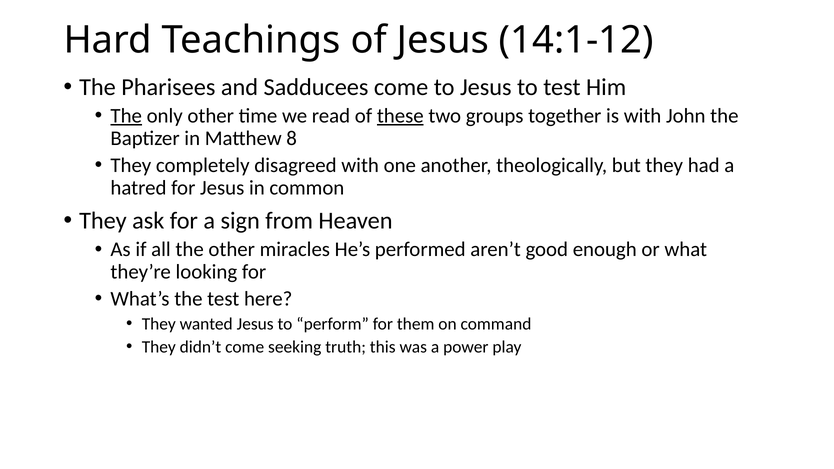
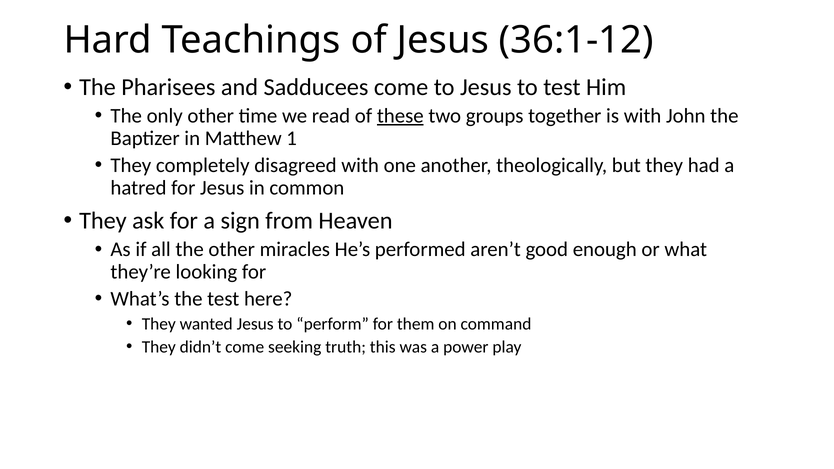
14:1-12: 14:1-12 -> 36:1-12
The at (126, 116) underline: present -> none
8: 8 -> 1
